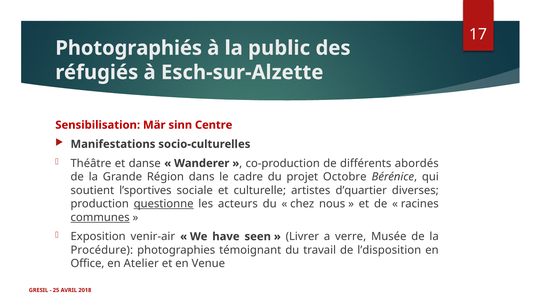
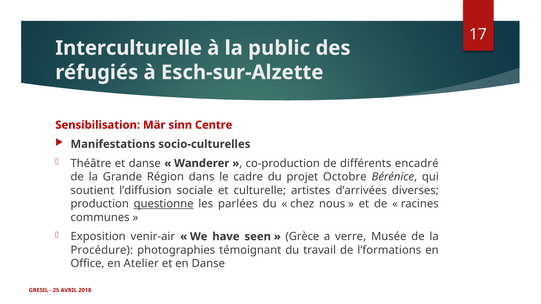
Photographiés: Photographiés -> Interculturelle
abordés: abordés -> encadré
l’sportives: l’sportives -> l’diffusion
d’quartier: d’quartier -> d’arrivées
acteurs: acteurs -> parlées
communes underline: present -> none
Livrer: Livrer -> Grèce
l’disposition: l’disposition -> l’formations
en Venue: Venue -> Danse
